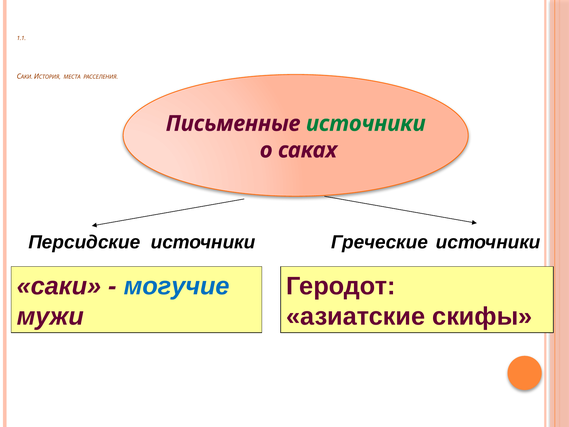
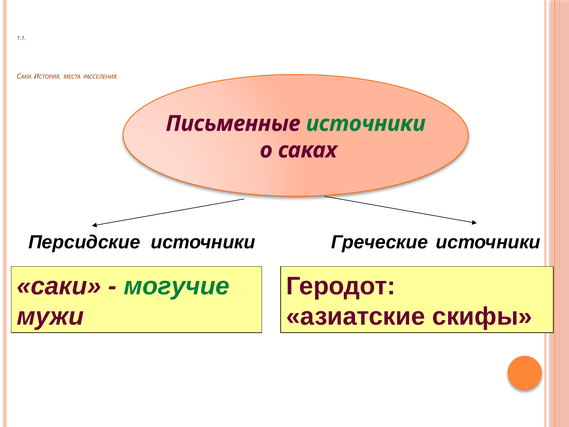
могучие colour: blue -> green
